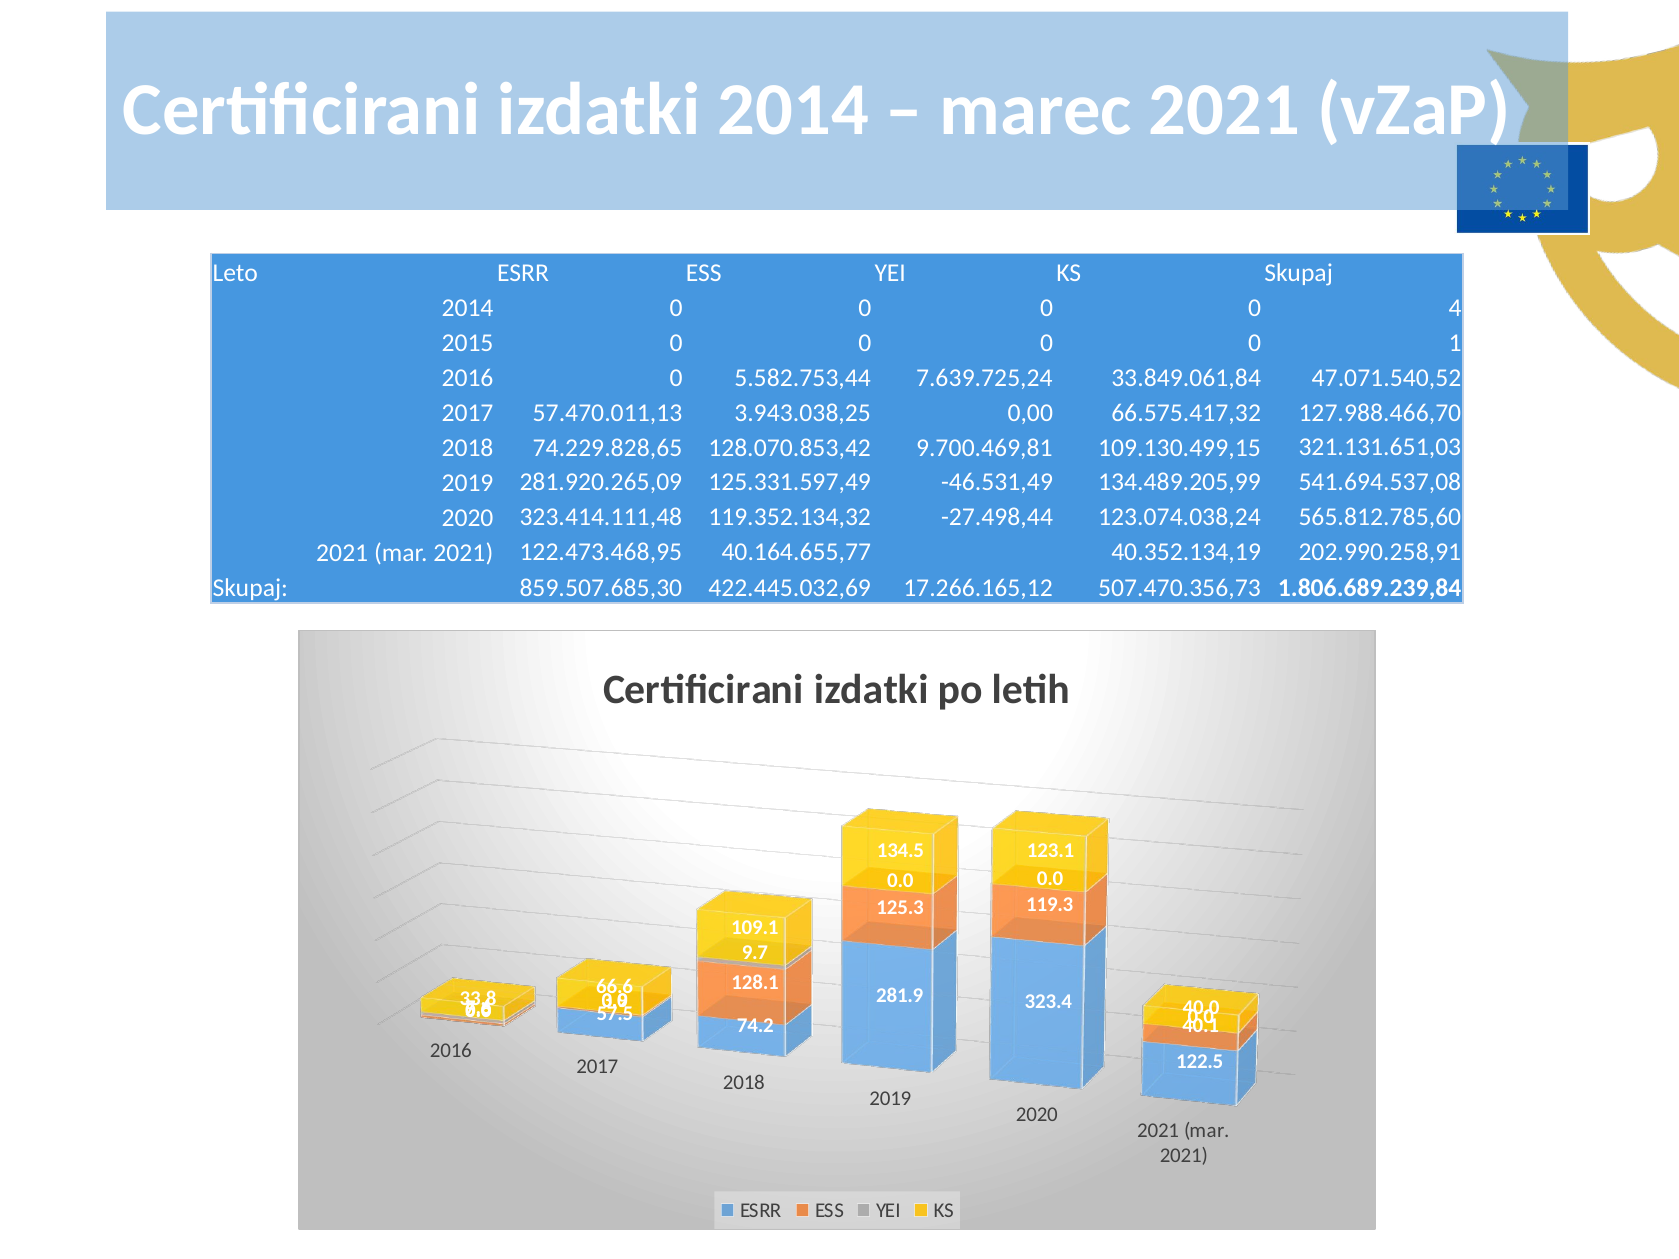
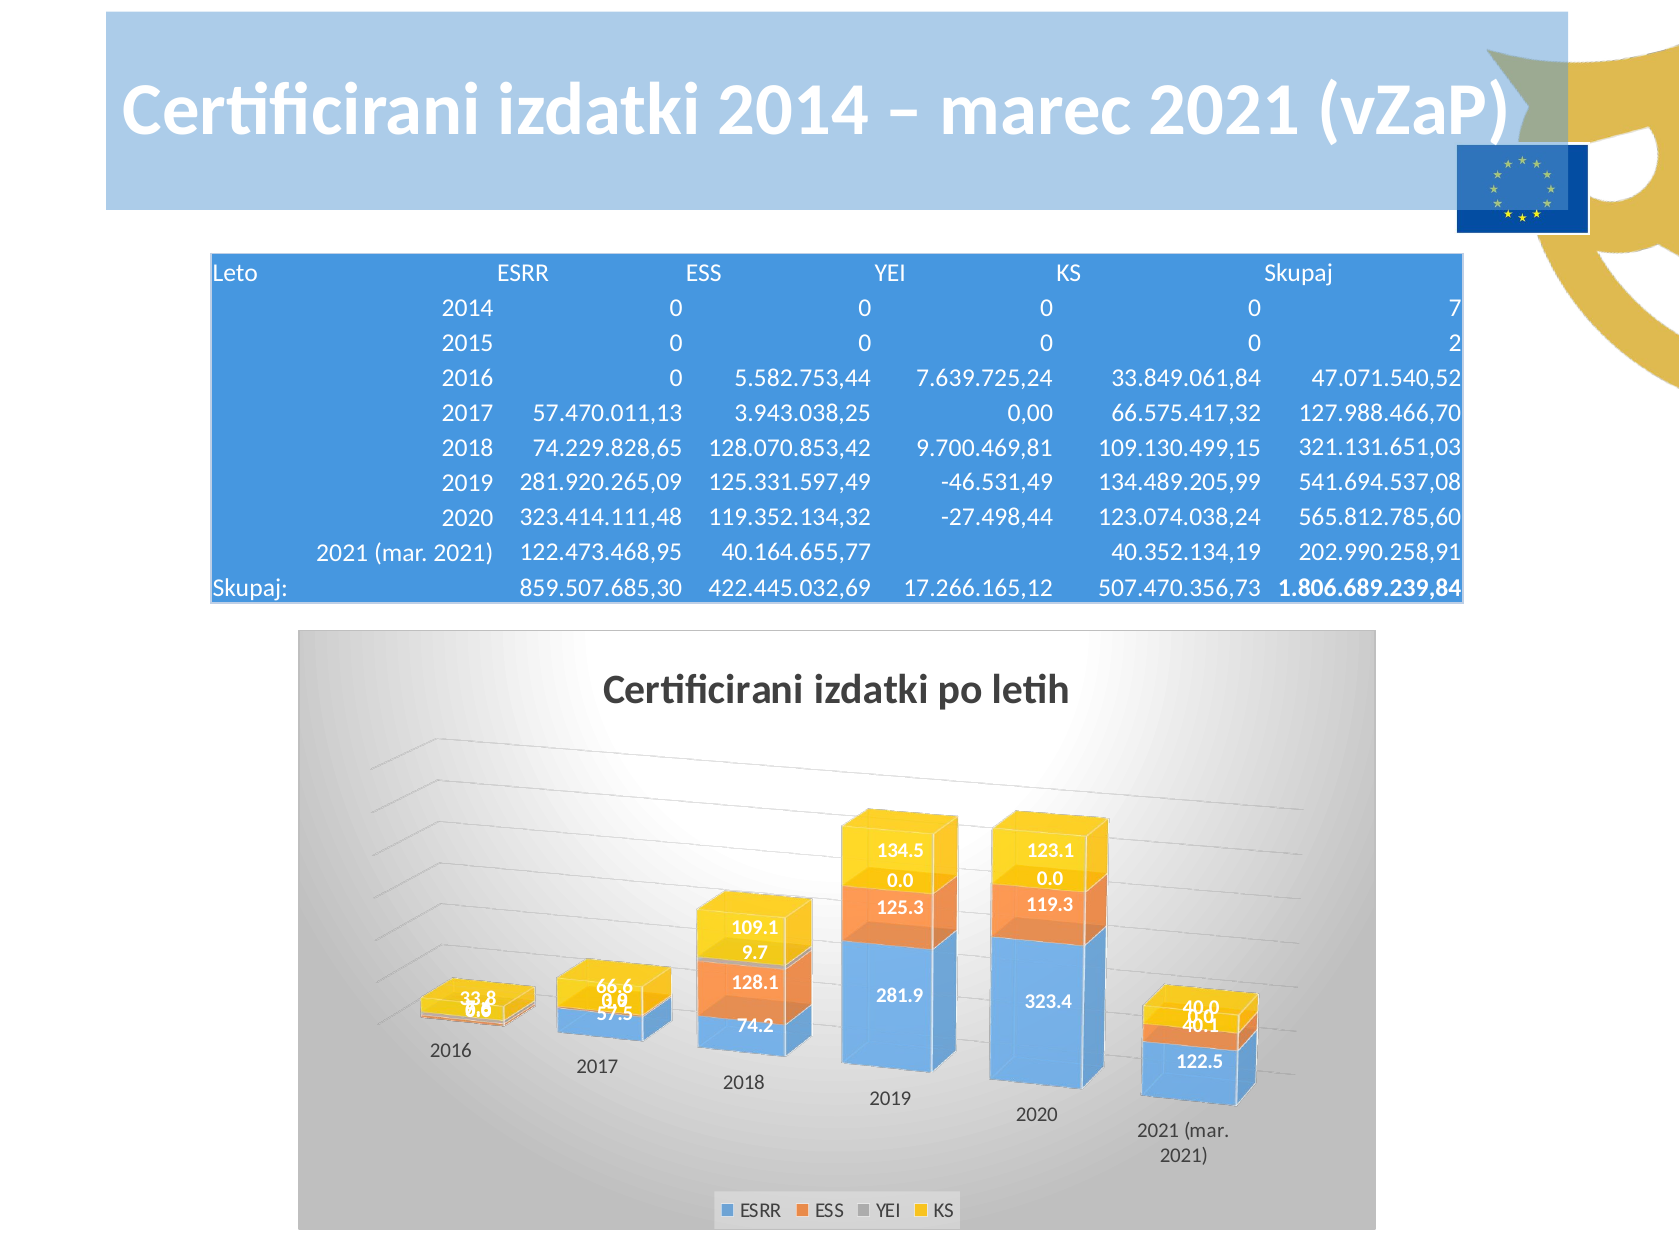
4: 4 -> 7
1: 1 -> 2
